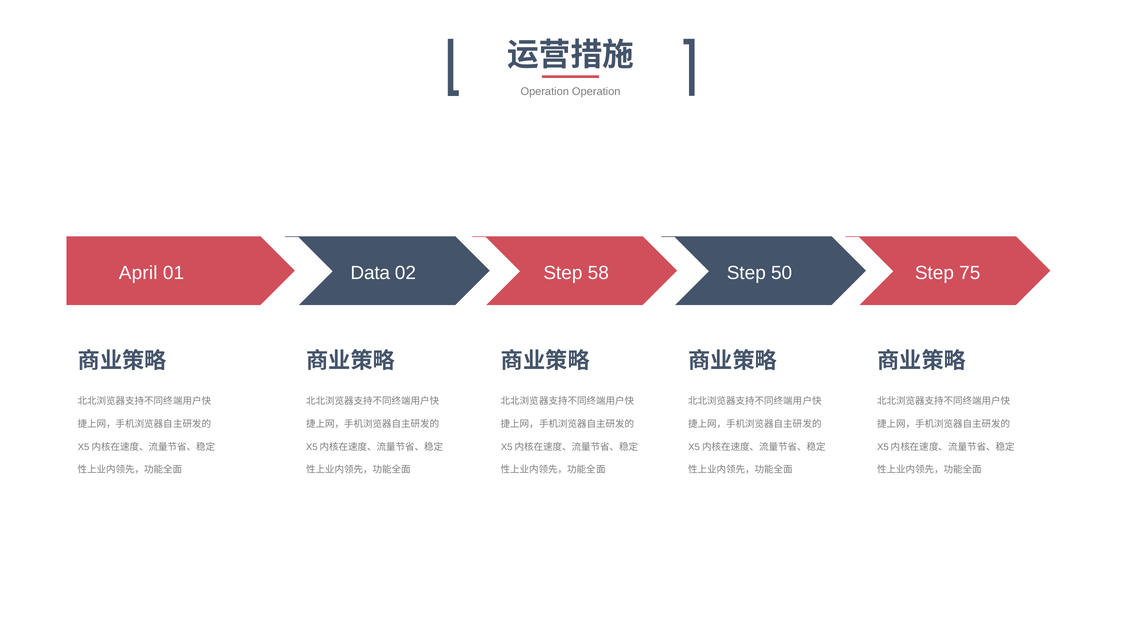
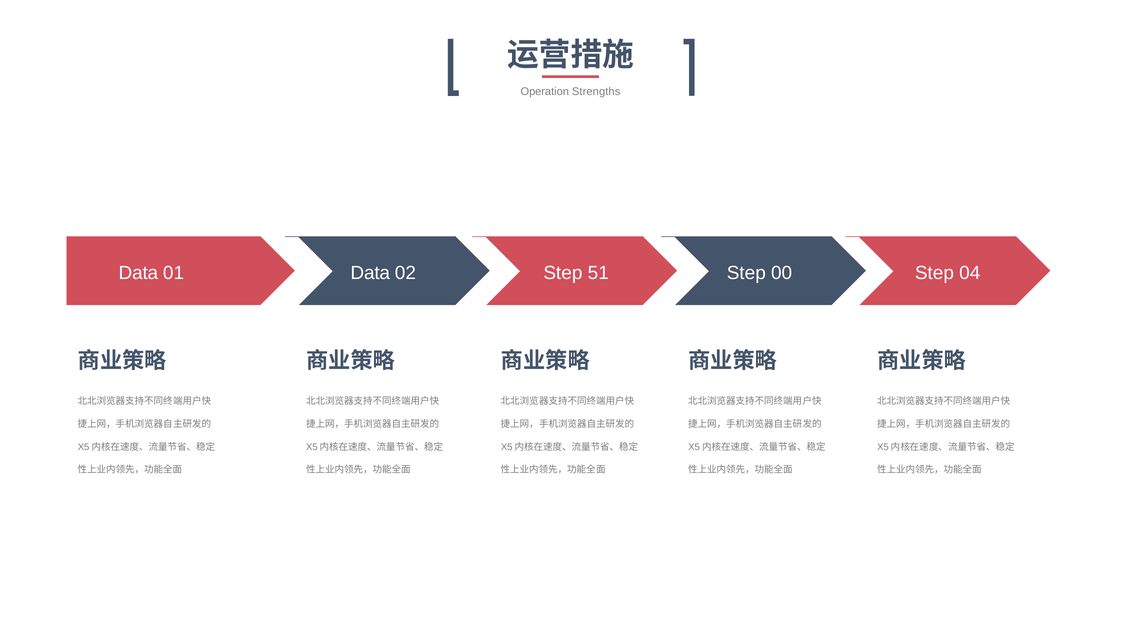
Operation Operation: Operation -> Strengths
April at (138, 273): April -> Data
58: 58 -> 51
50: 50 -> 00
75: 75 -> 04
